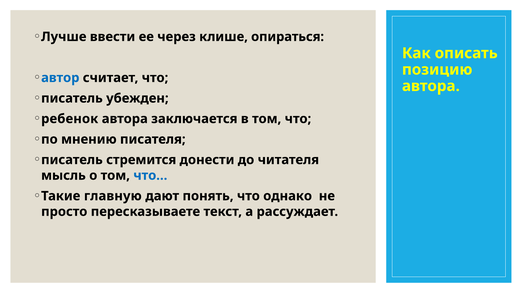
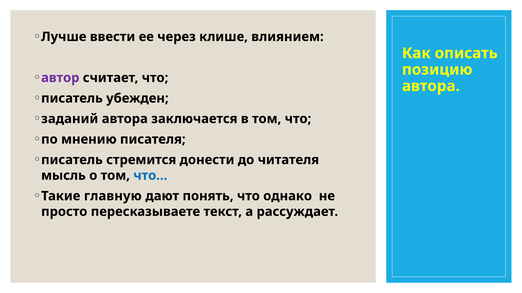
опираться: опираться -> влиянием
автор colour: blue -> purple
ребенок: ребенок -> заданий
